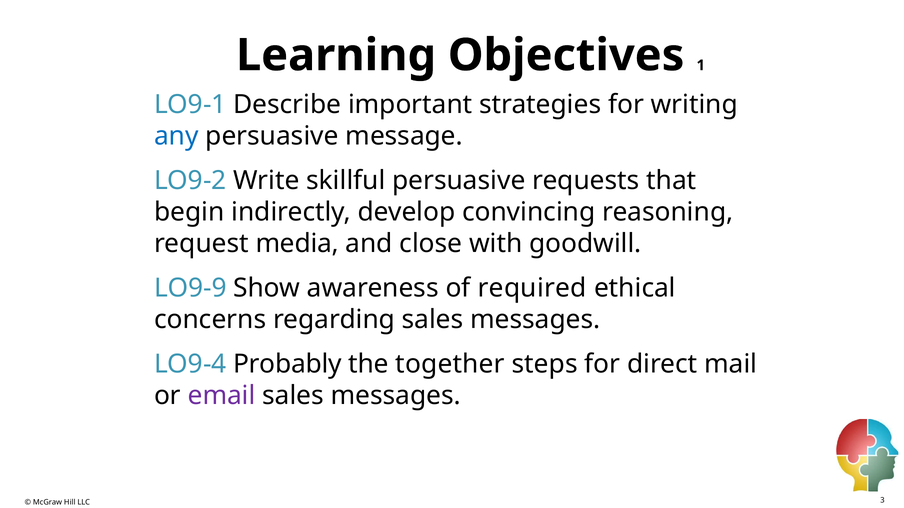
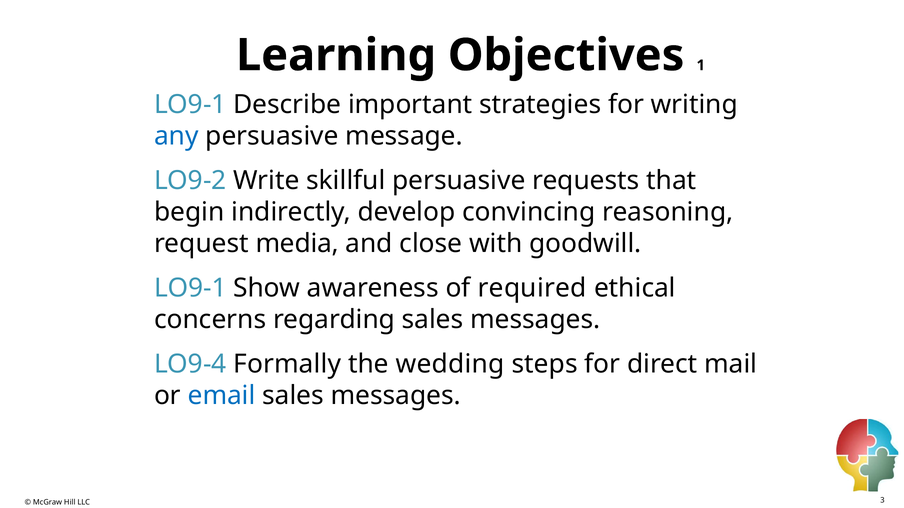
LO9-9 at (190, 288): LO9-9 -> LO9-1
Probably: Probably -> Formally
together: together -> wedding
email colour: purple -> blue
